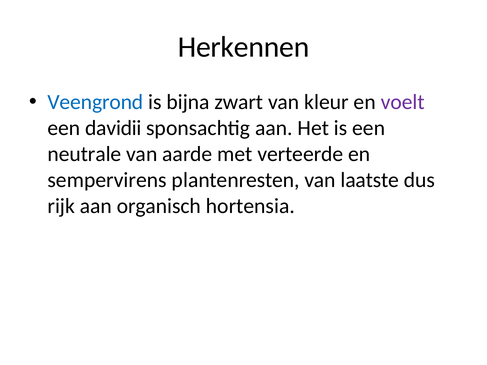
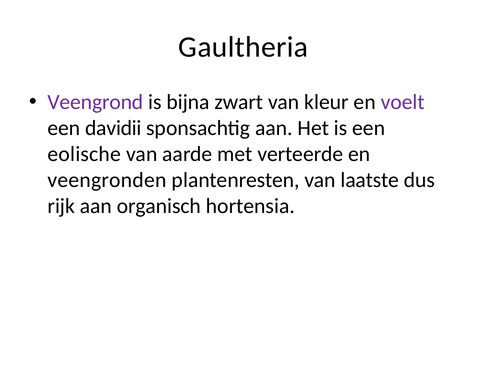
Herkennen: Herkennen -> Gaultheria
Veengrond colour: blue -> purple
neutrale: neutrale -> eolische
sempervirens: sempervirens -> veengronden
